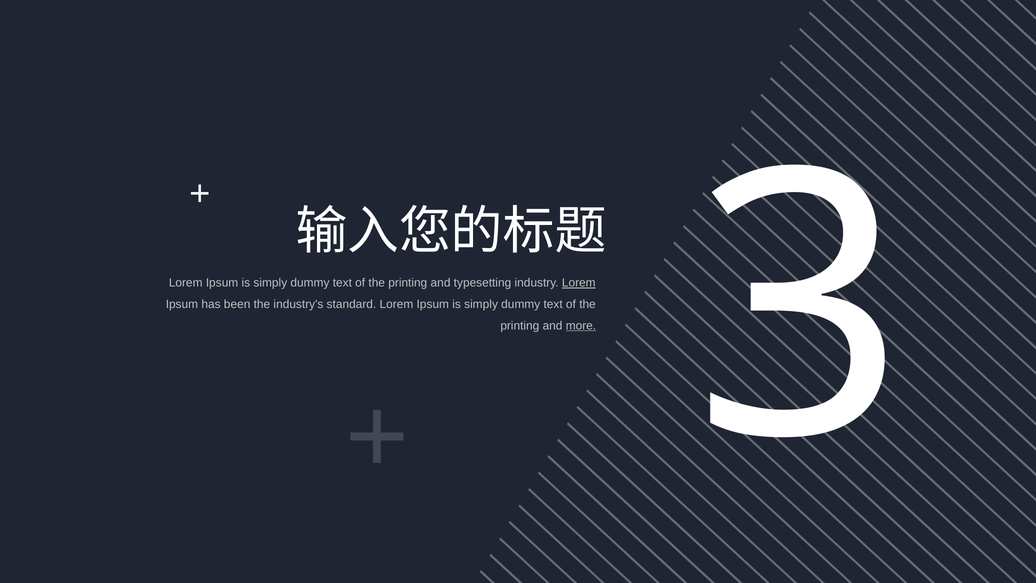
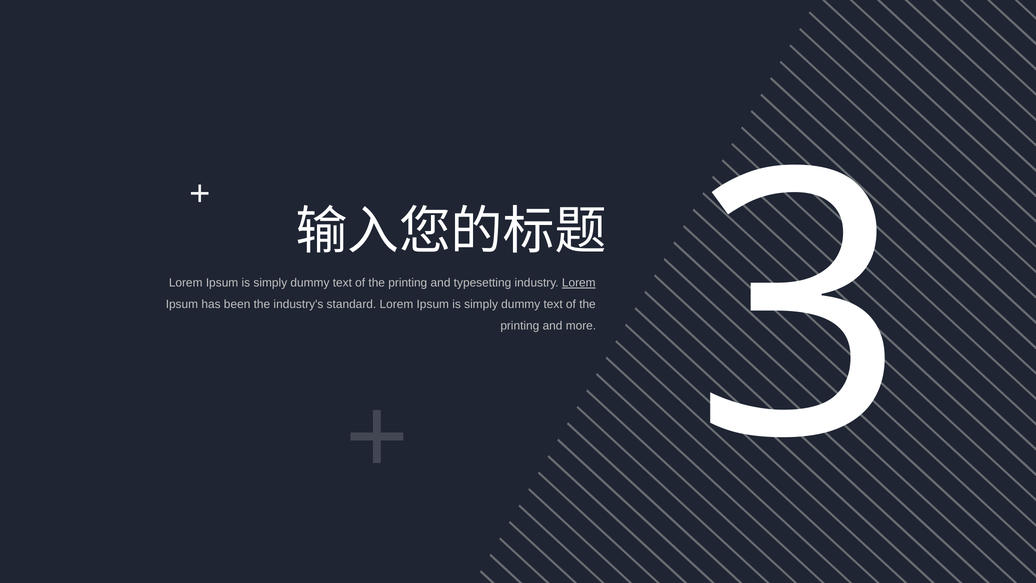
more underline: present -> none
